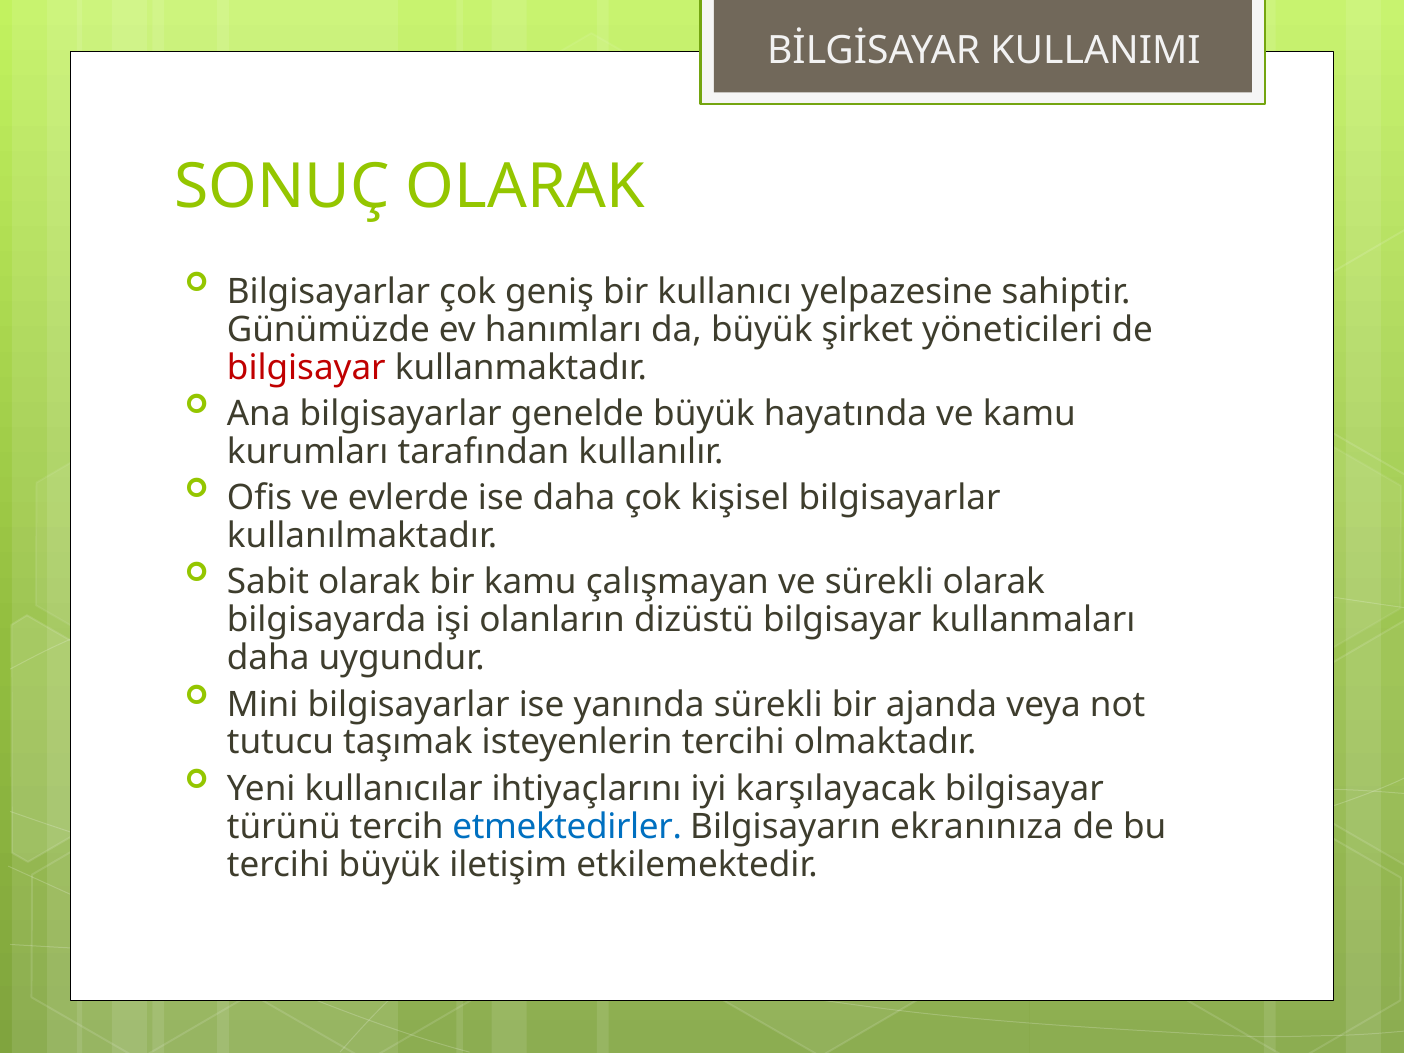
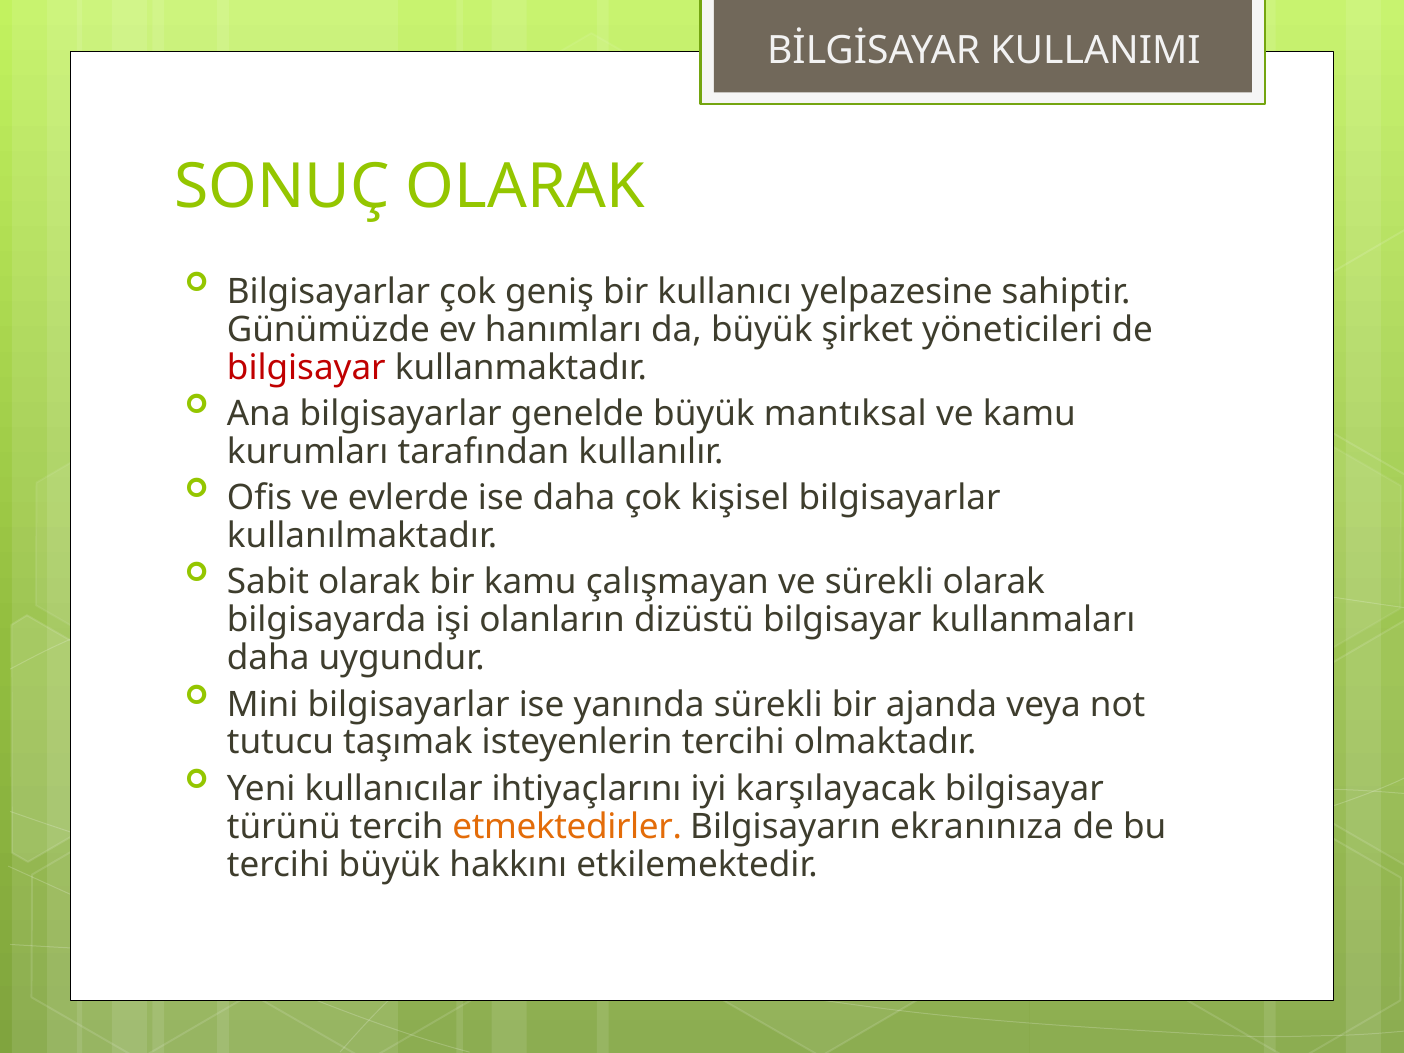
hayatında: hayatında -> mantıksal
etmektedirler colour: blue -> orange
iletişim: iletişim -> hakkını
